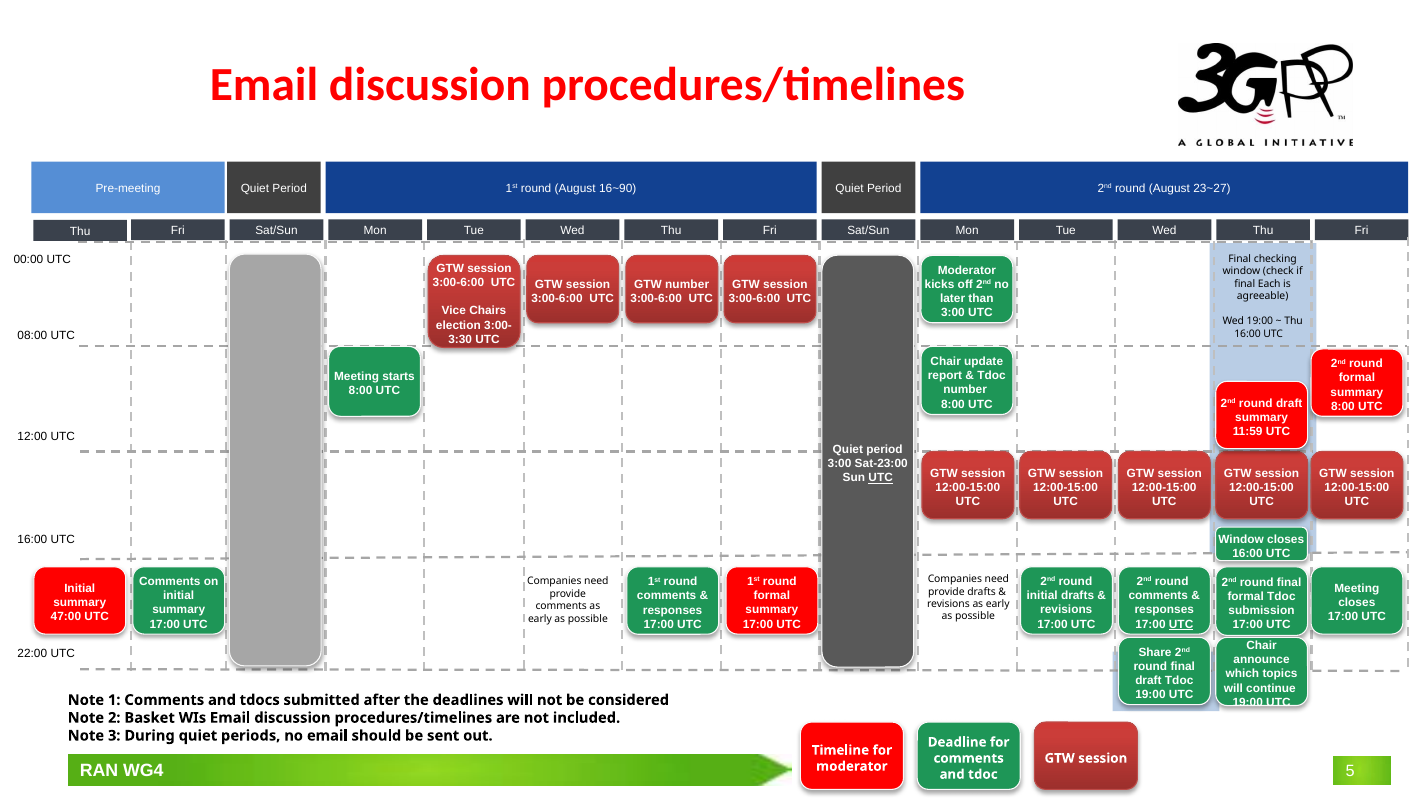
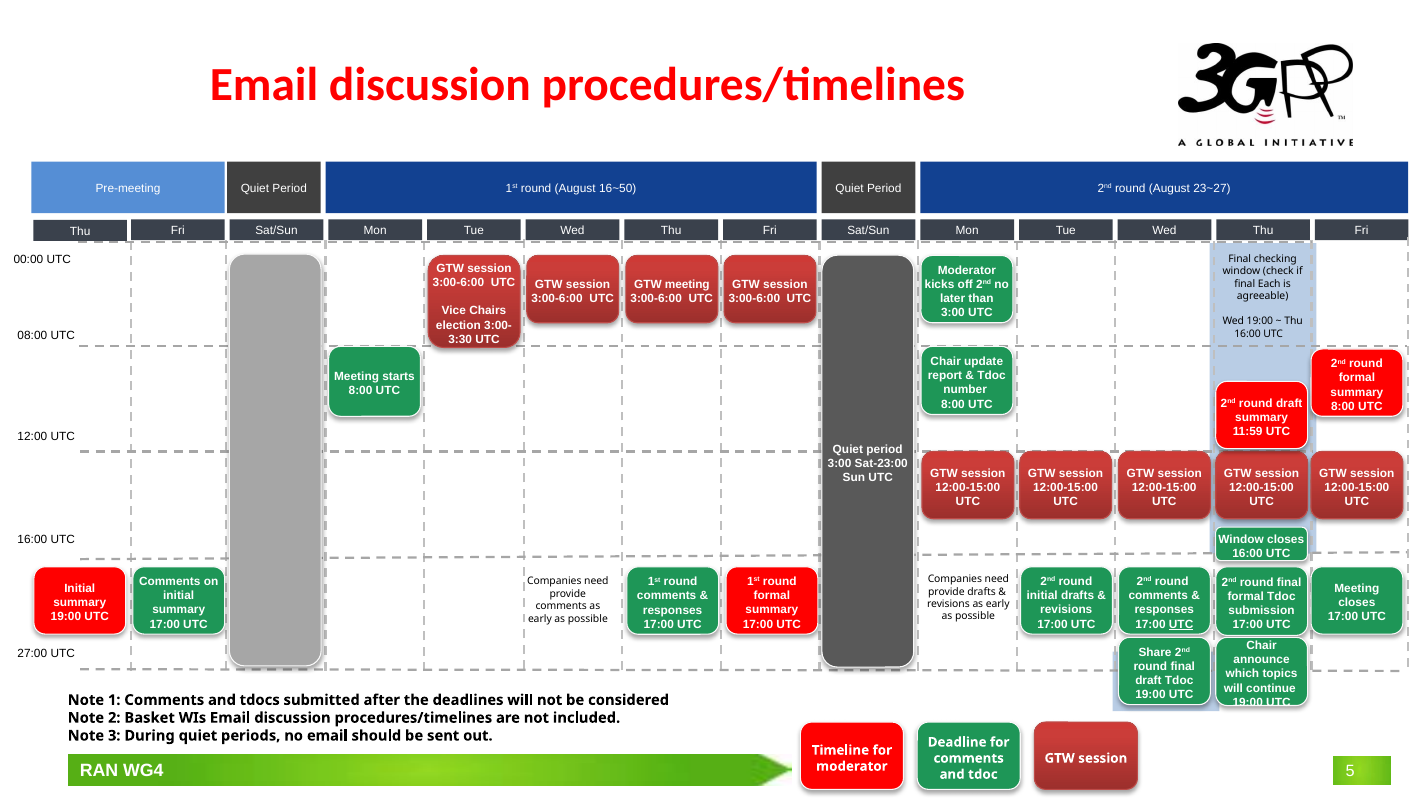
16~90: 16~90 -> 16~50
GTW number: number -> meeting
UTC at (881, 478) underline: present -> none
47:00 at (66, 617): 47:00 -> 19:00
22:00: 22:00 -> 27:00
